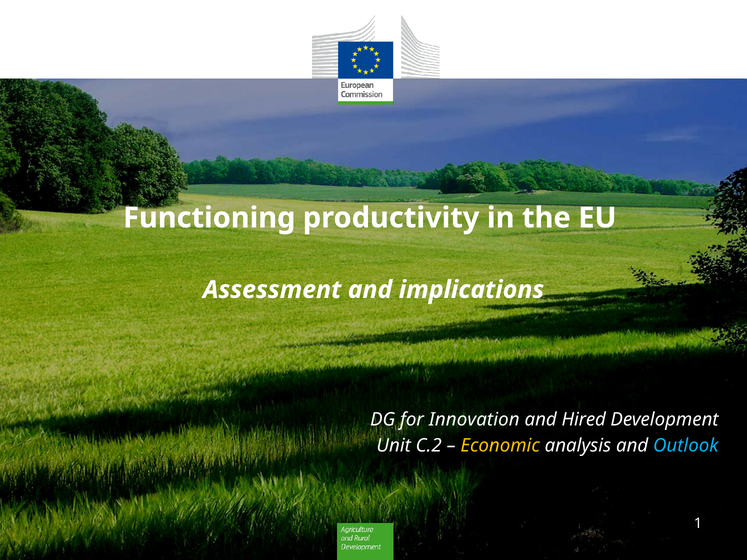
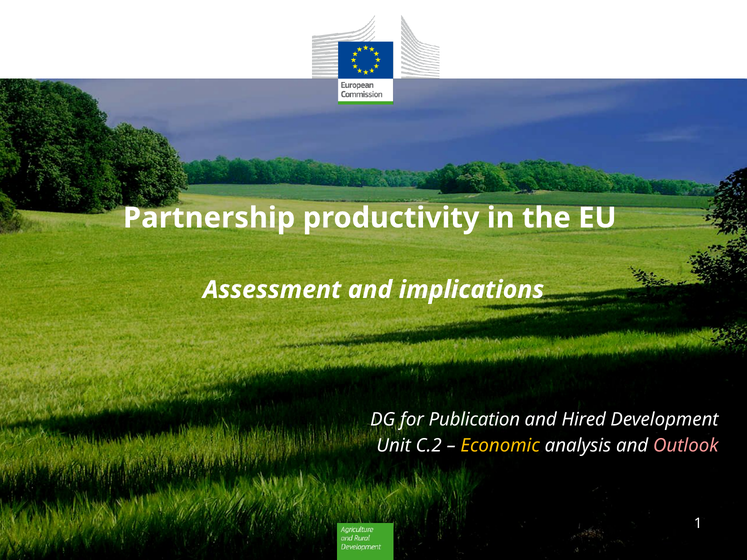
Functioning: Functioning -> Partnership
Innovation: Innovation -> Publication
Outlook colour: light blue -> pink
